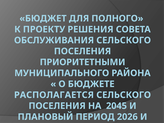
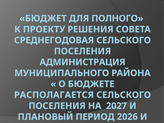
ОБСЛУЖИВАНИЯ: ОБСЛУЖИВАНИЯ -> СРЕДНЕГОДОВАЯ
ПРИОРИТЕТНЫМИ: ПРИОРИТЕТНЫМИ -> АДМИНИСТРАЦИЯ
НА 2045: 2045 -> 2027
